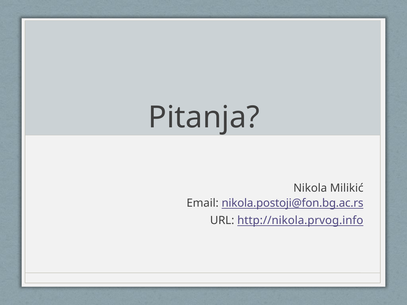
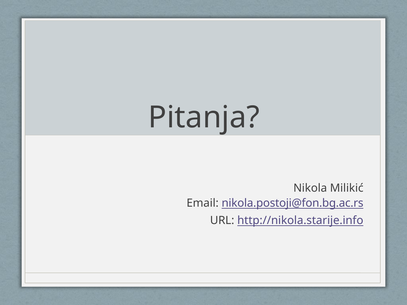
http://nikola.prvog.info: http://nikola.prvog.info -> http://nikola.starije.info
